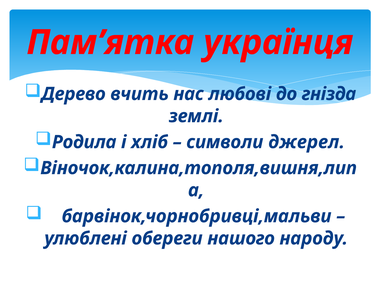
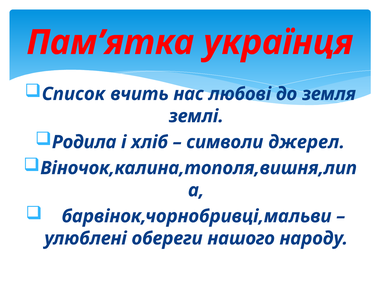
Дерево: Дерево -> Список
гнізда: гнізда -> земля
